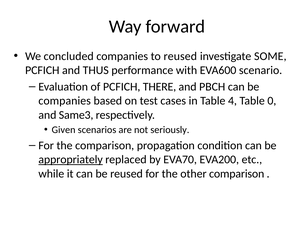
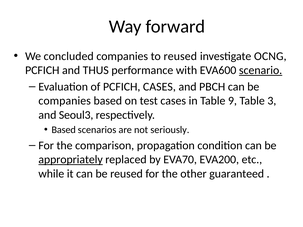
SOME: SOME -> OCNG
scenario underline: none -> present
PCFICH THERE: THERE -> CASES
4: 4 -> 9
0: 0 -> 3
Same3: Same3 -> Seoul3
Given at (64, 130): Given -> Based
other comparison: comparison -> guaranteed
